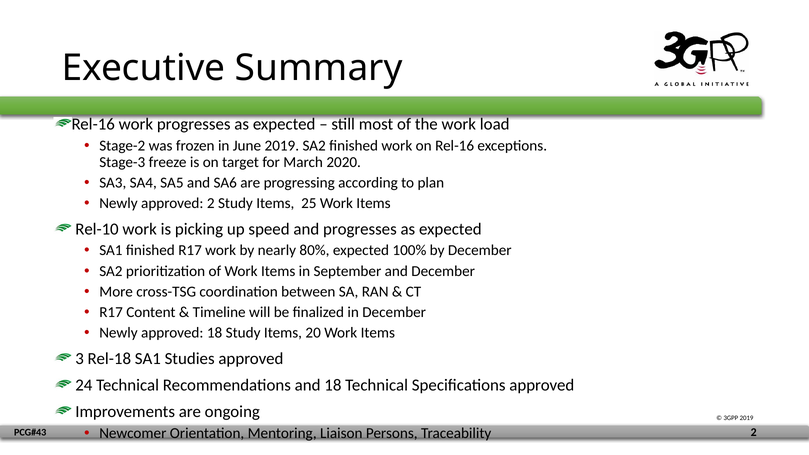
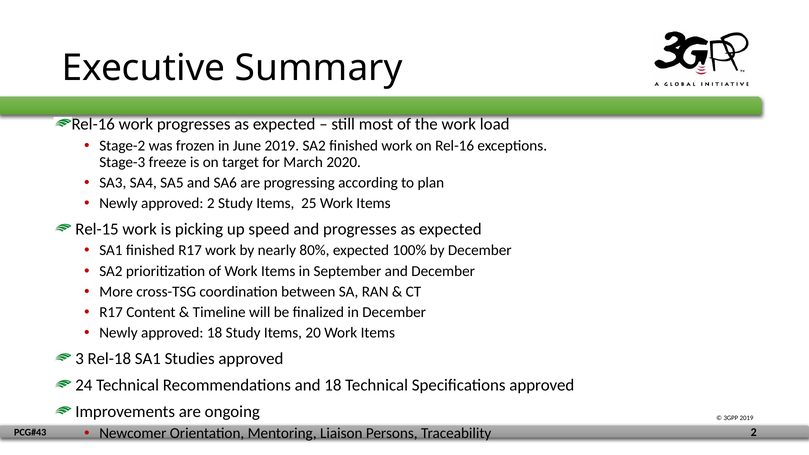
Rel-10: Rel-10 -> Rel-15
